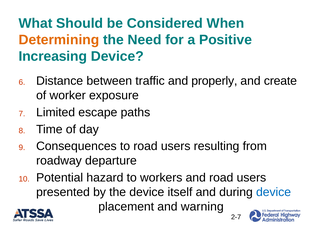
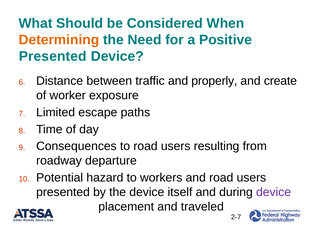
Increasing at (53, 56): Increasing -> Presented
device at (274, 192) colour: blue -> purple
warning: warning -> traveled
